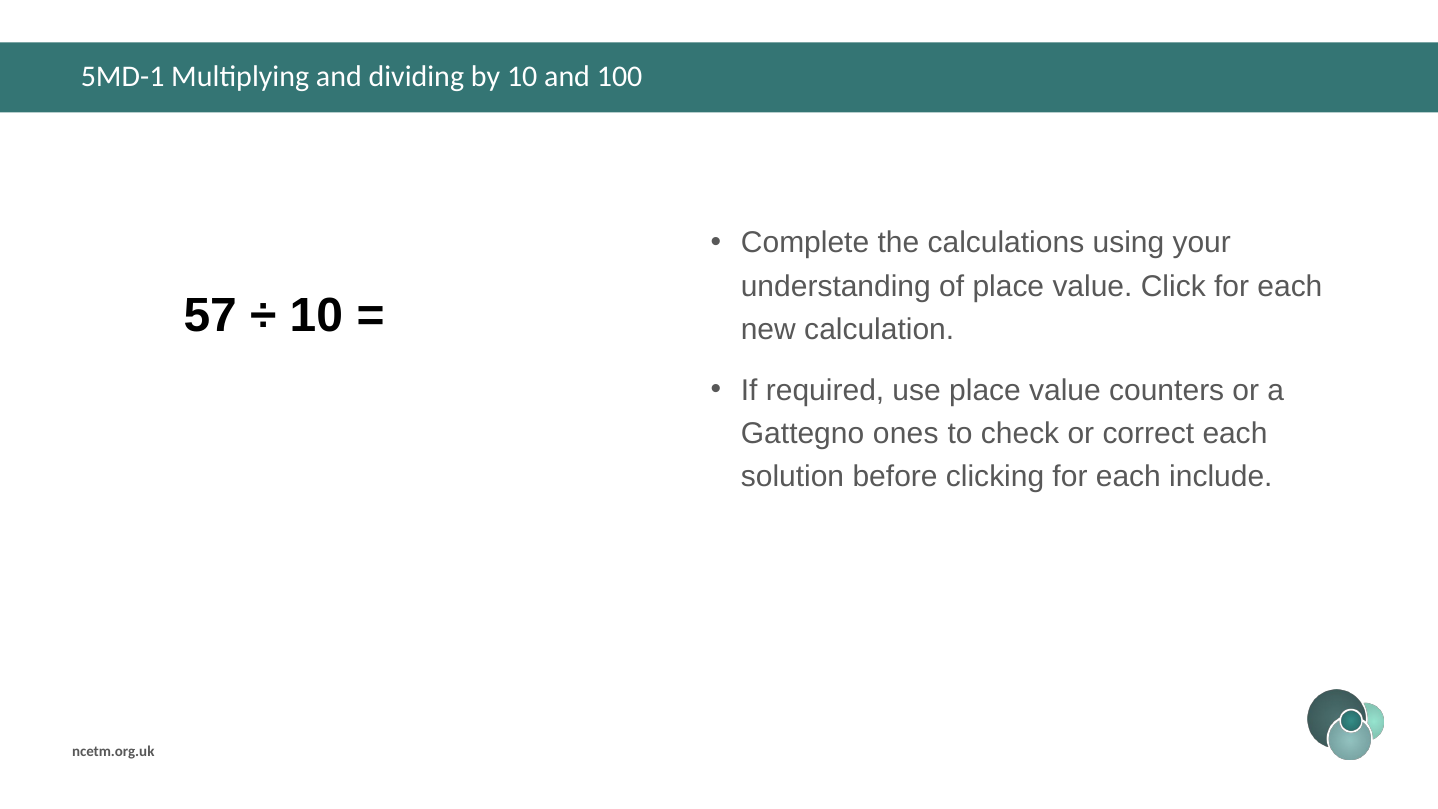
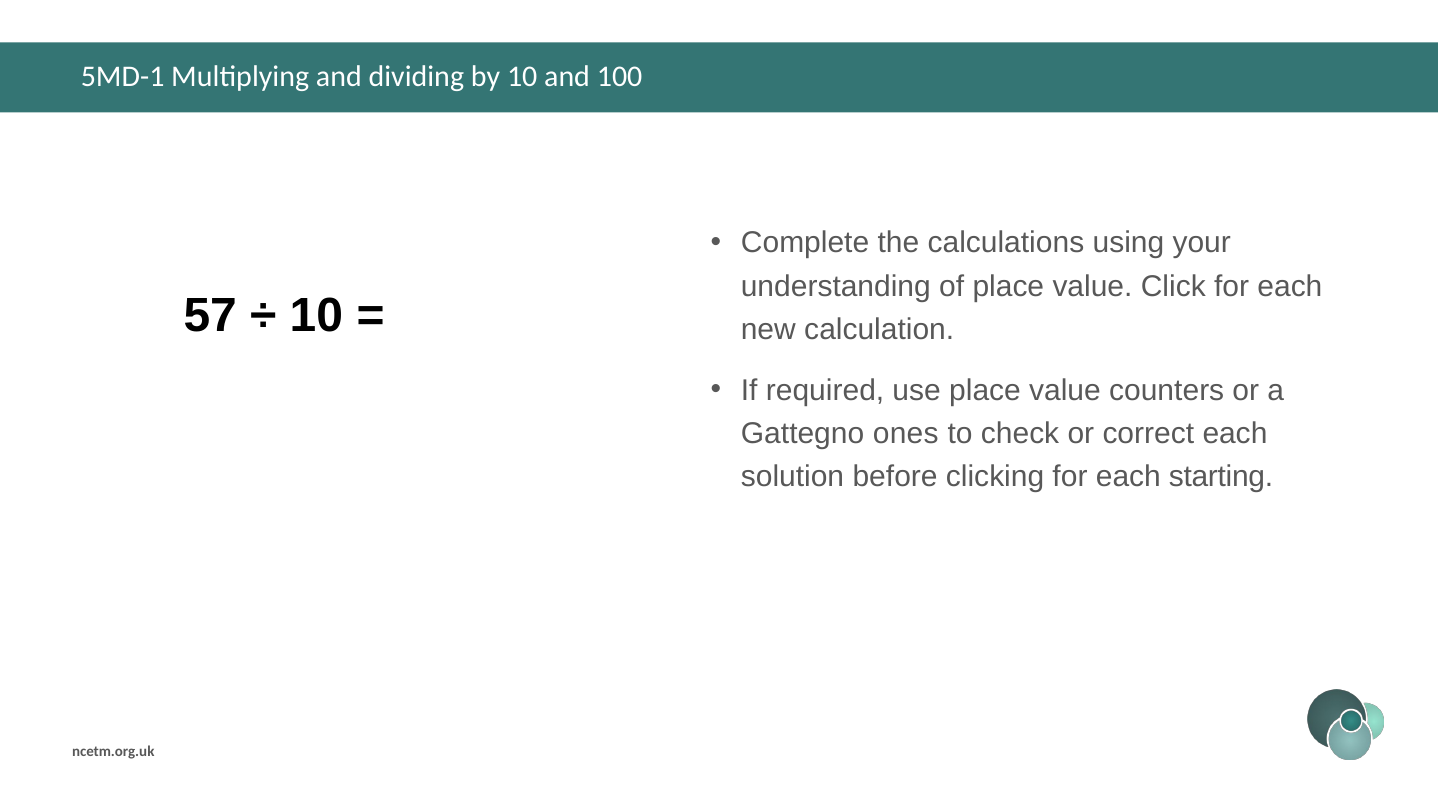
include: include -> starting
